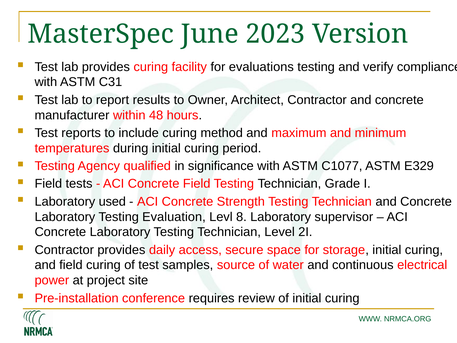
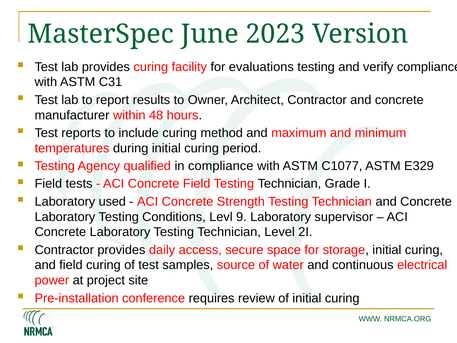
in significance: significance -> compliance
Evaluation: Evaluation -> Conditions
8: 8 -> 9
